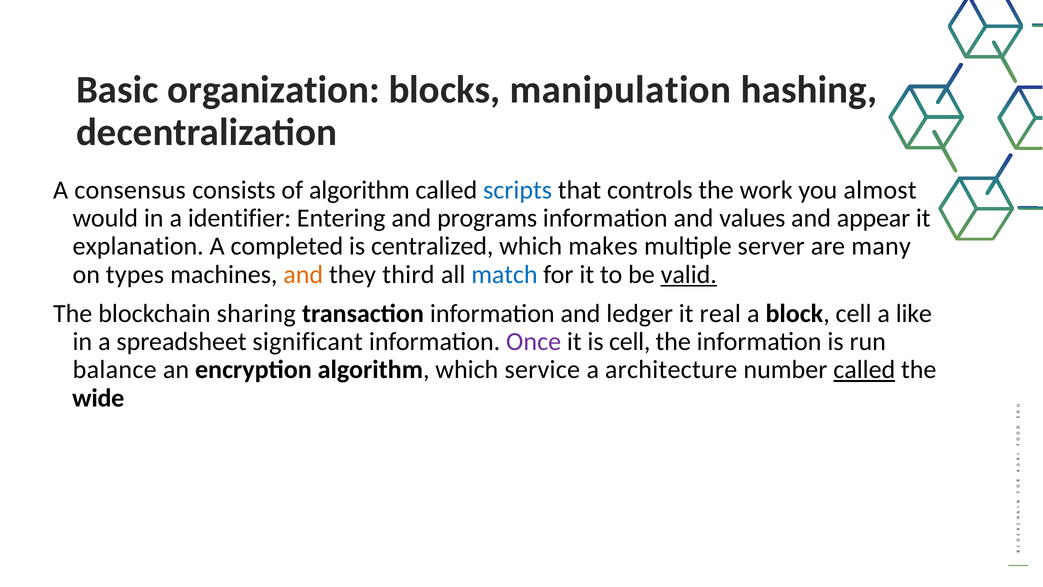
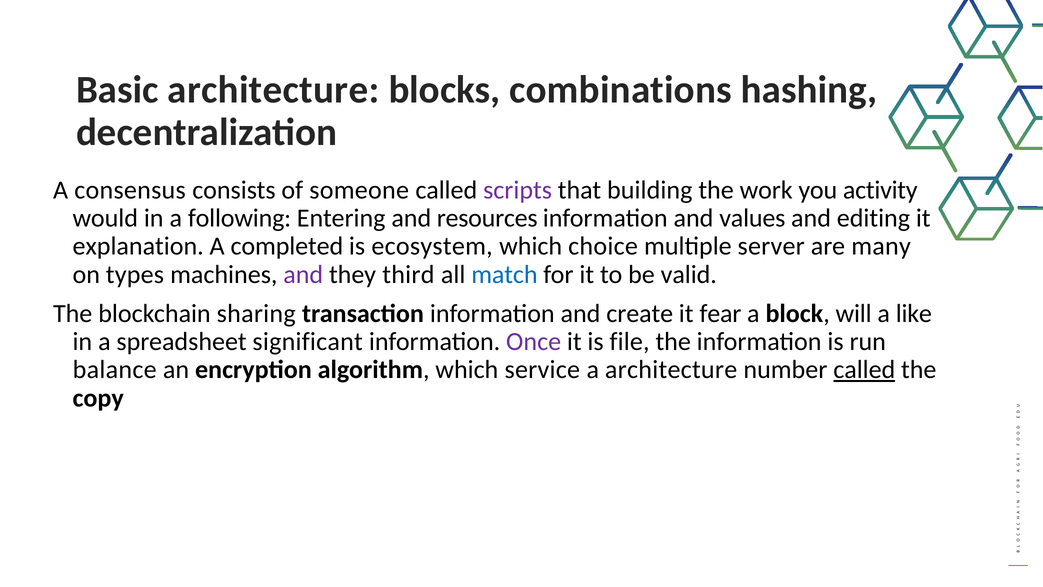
Basic organization: organization -> architecture
manipulation: manipulation -> combinations
of algorithm: algorithm -> someone
scripts colour: blue -> purple
controls: controls -> building
almost: almost -> activity
identifier: identifier -> following
programs: programs -> resources
appear: appear -> editing
centralized: centralized -> ecosystem
makes: makes -> choice
and at (303, 274) colour: orange -> purple
valid underline: present -> none
ledger: ledger -> create
real: real -> fear
block cell: cell -> will
is cell: cell -> file
wide: wide -> copy
